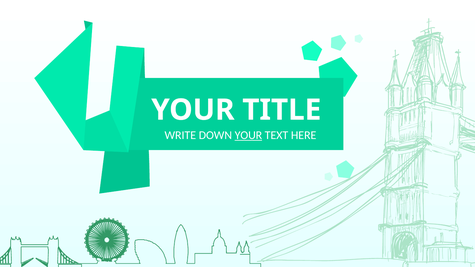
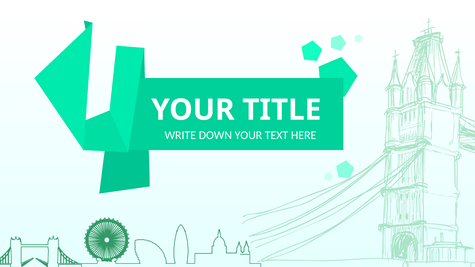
YOUR at (248, 135) underline: present -> none
